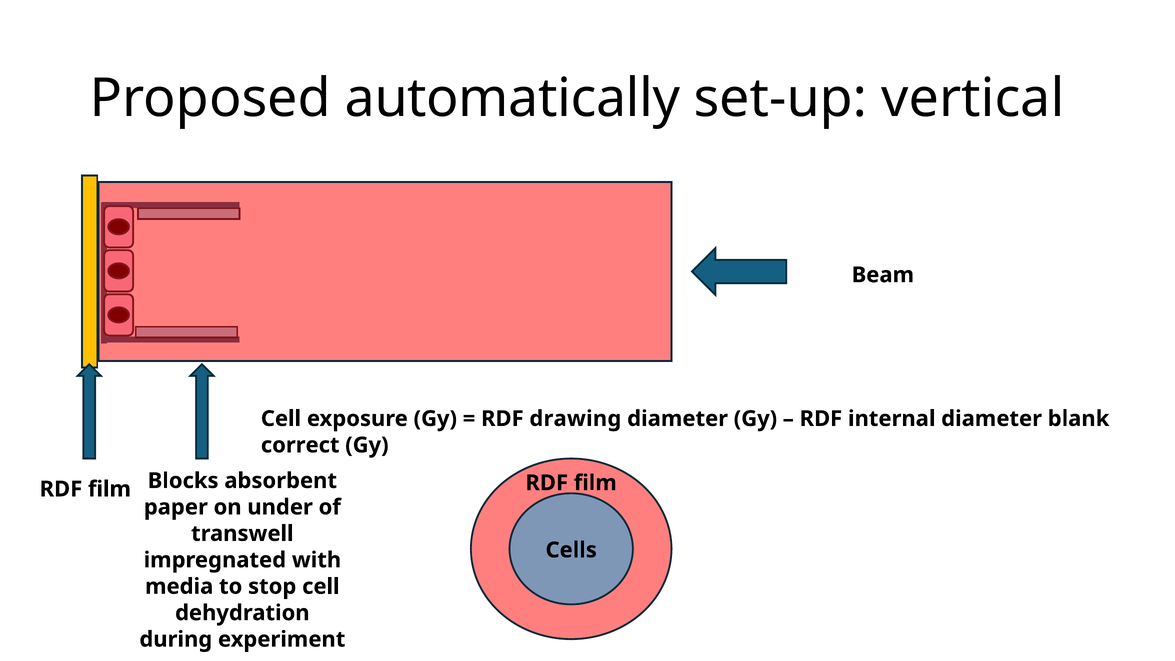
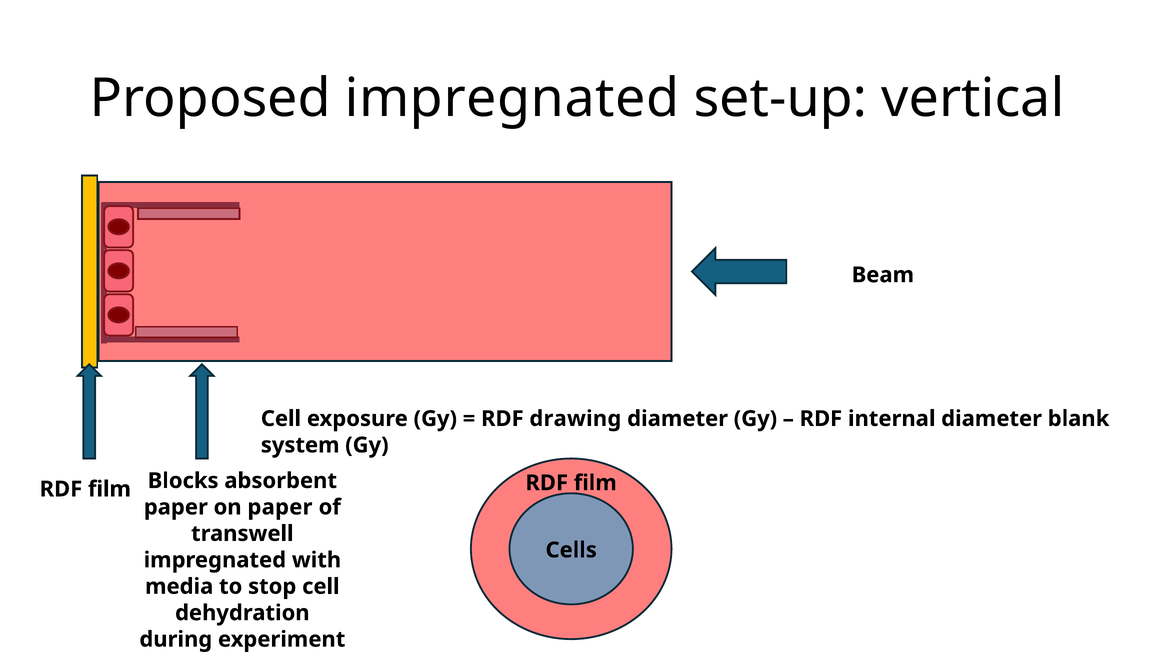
Proposed automatically: automatically -> impregnated
correct: correct -> system
on under: under -> paper
